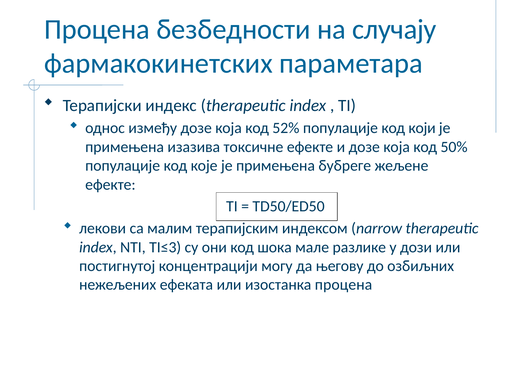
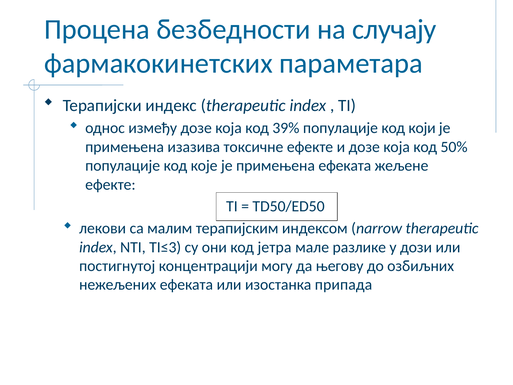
52%: 52% -> 39%
примењена бубреге: бубреге -> ефеката
шока: шока -> јетра
изостанка процена: процена -> припада
